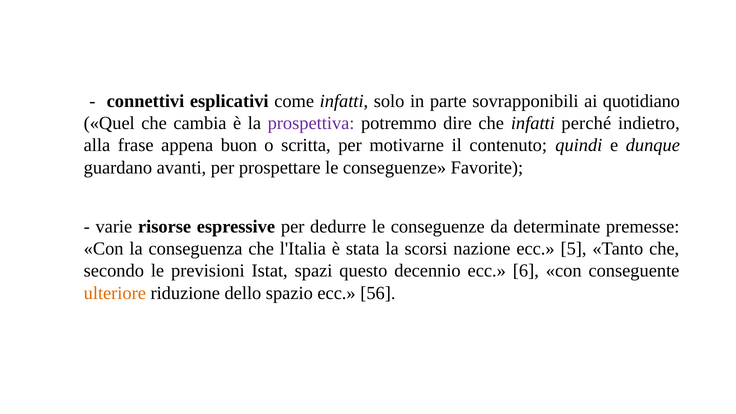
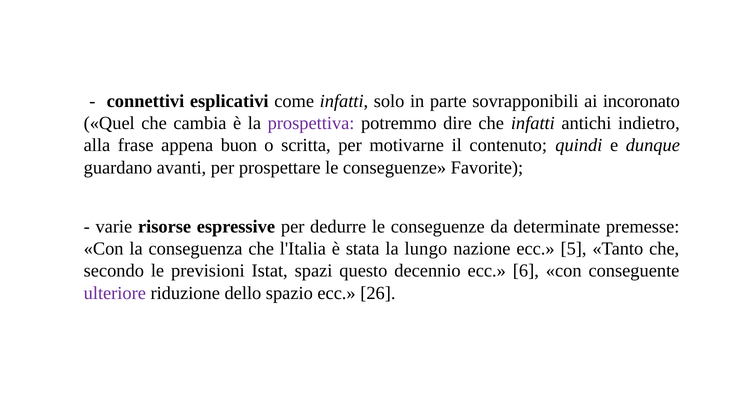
quotidiano: quotidiano -> incoronato
perché: perché -> antichi
scorsi: scorsi -> lungo
ulteriore colour: orange -> purple
56: 56 -> 26
